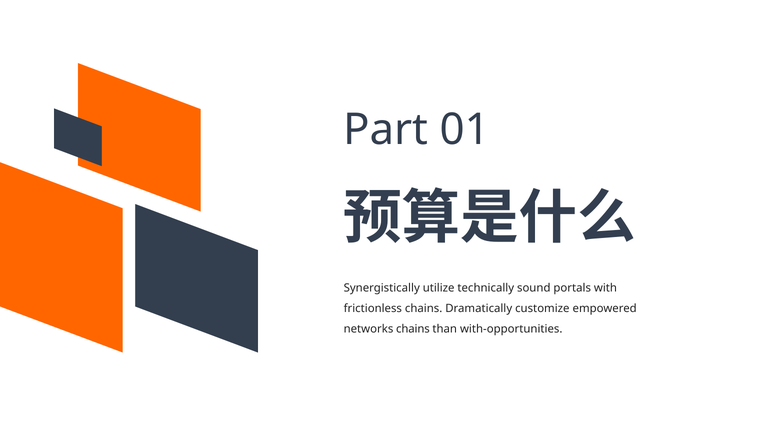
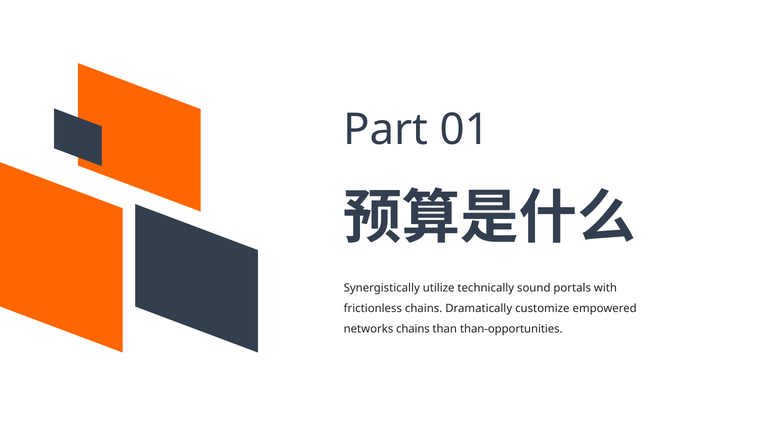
with-opportunities: with-opportunities -> than-opportunities
